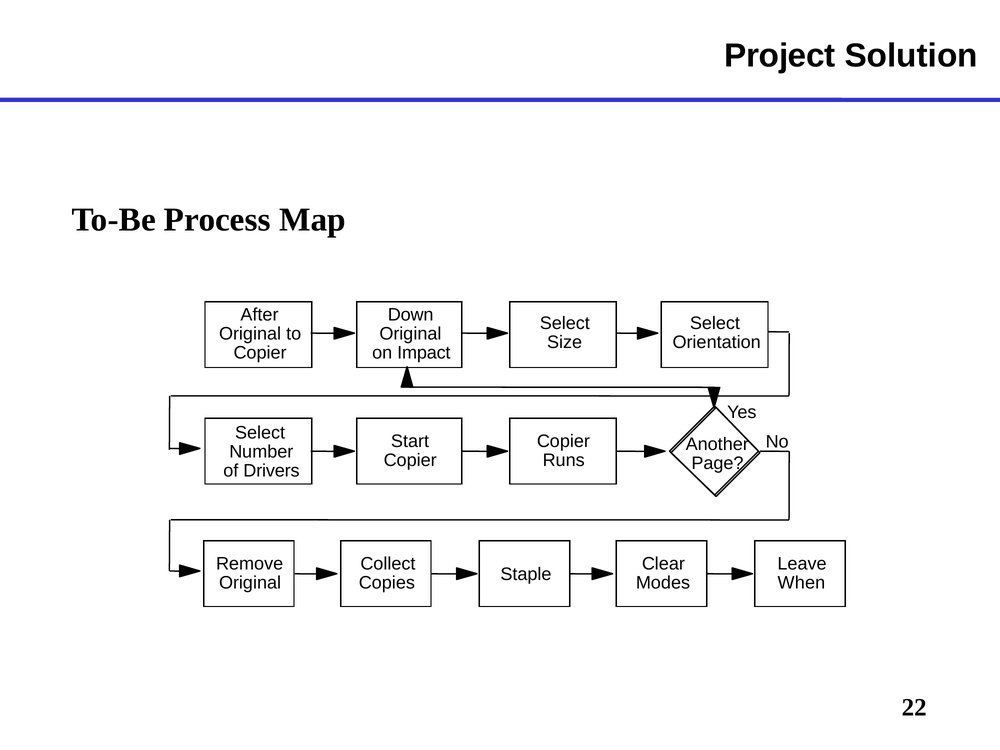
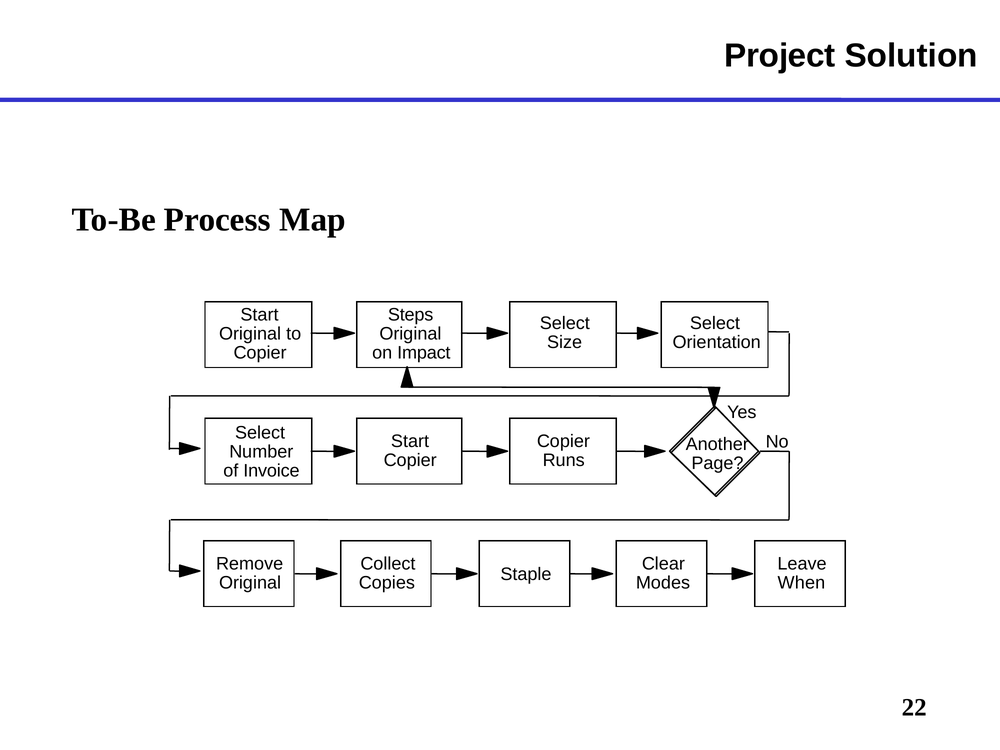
After at (260, 315): After -> Start
Down: Down -> Steps
Drivers: Drivers -> Invoice
